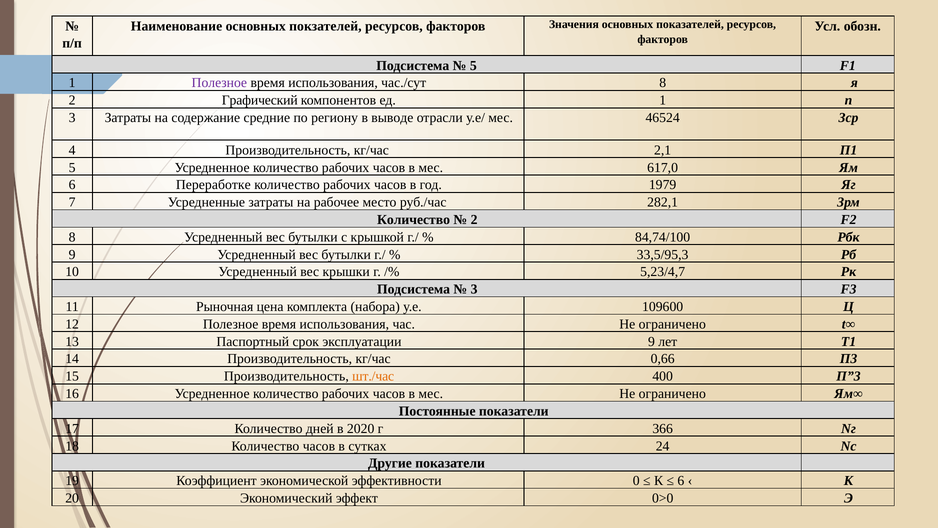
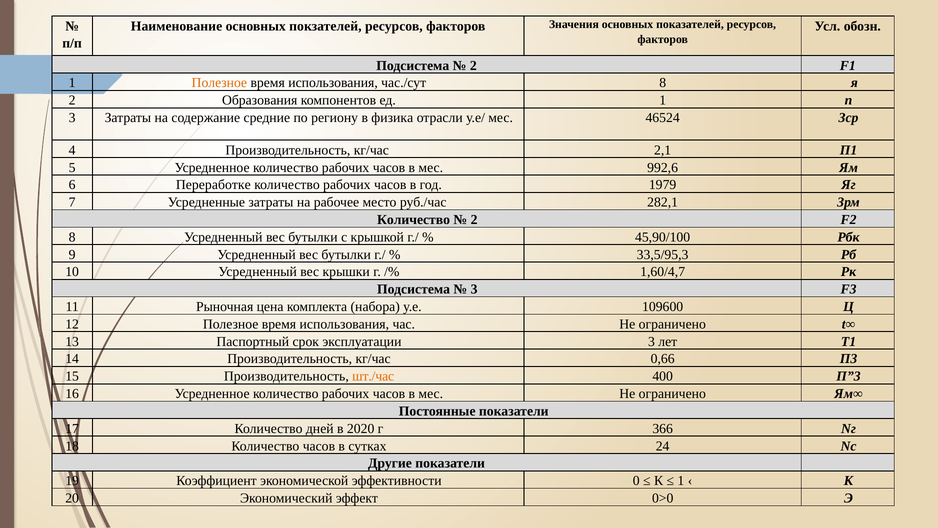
5 at (473, 66): 5 -> 2
Полезное at (219, 83) colour: purple -> orange
Графический: Графический -> Образования
выводе: выводе -> физика
617,0: 617,0 -> 992,6
84,74/100: 84,74/100 -> 45,90/100
5,23/4,7: 5,23/4,7 -> 1,60/4,7
эксплуатации 9: 9 -> 3
6 at (681, 480): 6 -> 1
